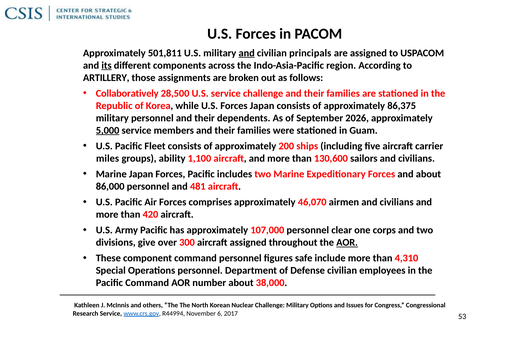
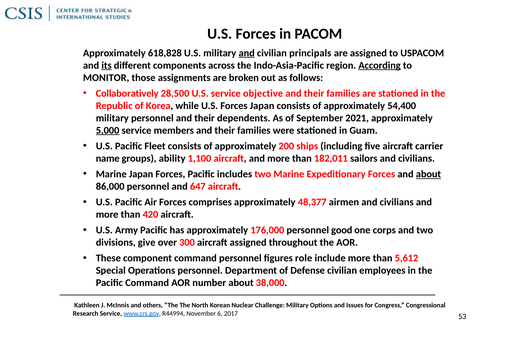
501,811: 501,811 -> 618,828
According underline: none -> present
ARTILLERY: ARTILLERY -> MONITOR
service challenge: challenge -> objective
86,375: 86,375 -> 54,400
2026: 2026 -> 2021
miles: miles -> name
130,600: 130,600 -> 182,011
about at (428, 174) underline: none -> present
481: 481 -> 647
46,070: 46,070 -> 48,377
107,000: 107,000 -> 176,000
clear: clear -> good
AOR at (347, 243) underline: present -> none
safe: safe -> role
4,310: 4,310 -> 5,612
